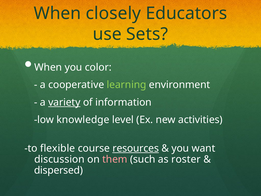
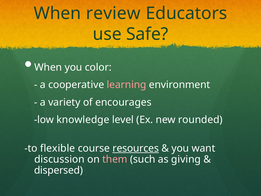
closely: closely -> review
Sets: Sets -> Safe
learning colour: light green -> pink
variety underline: present -> none
information: information -> encourages
activities: activities -> rounded
roster: roster -> giving
